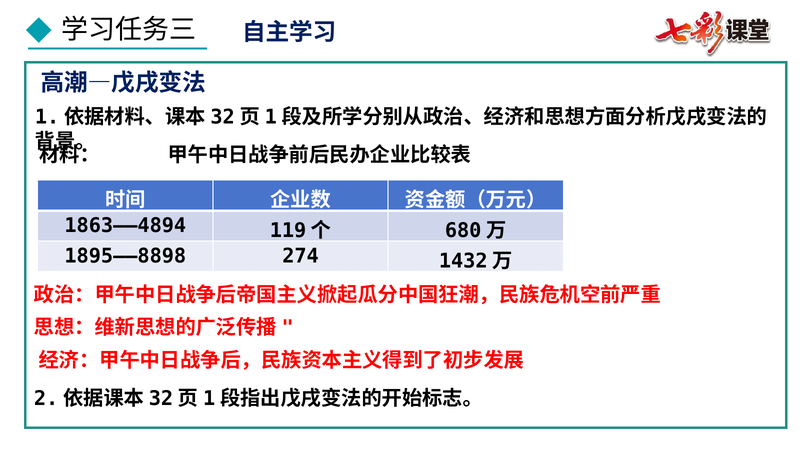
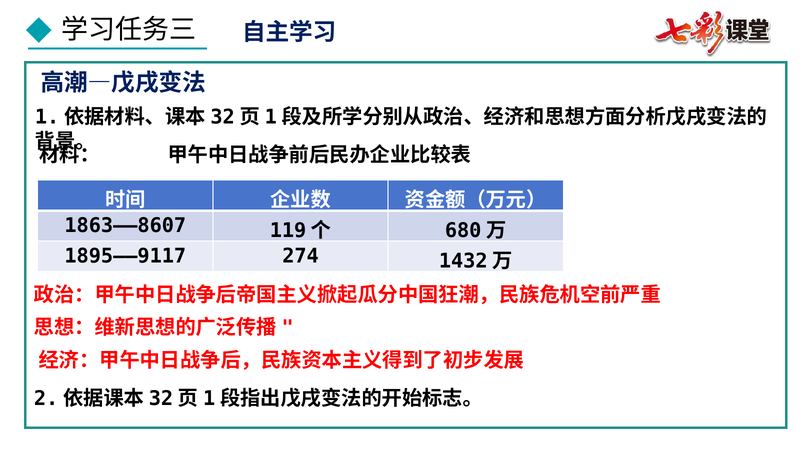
1863——4894: 1863——4894 -> 1863——8607
1895——8898: 1895——8898 -> 1895——9117
